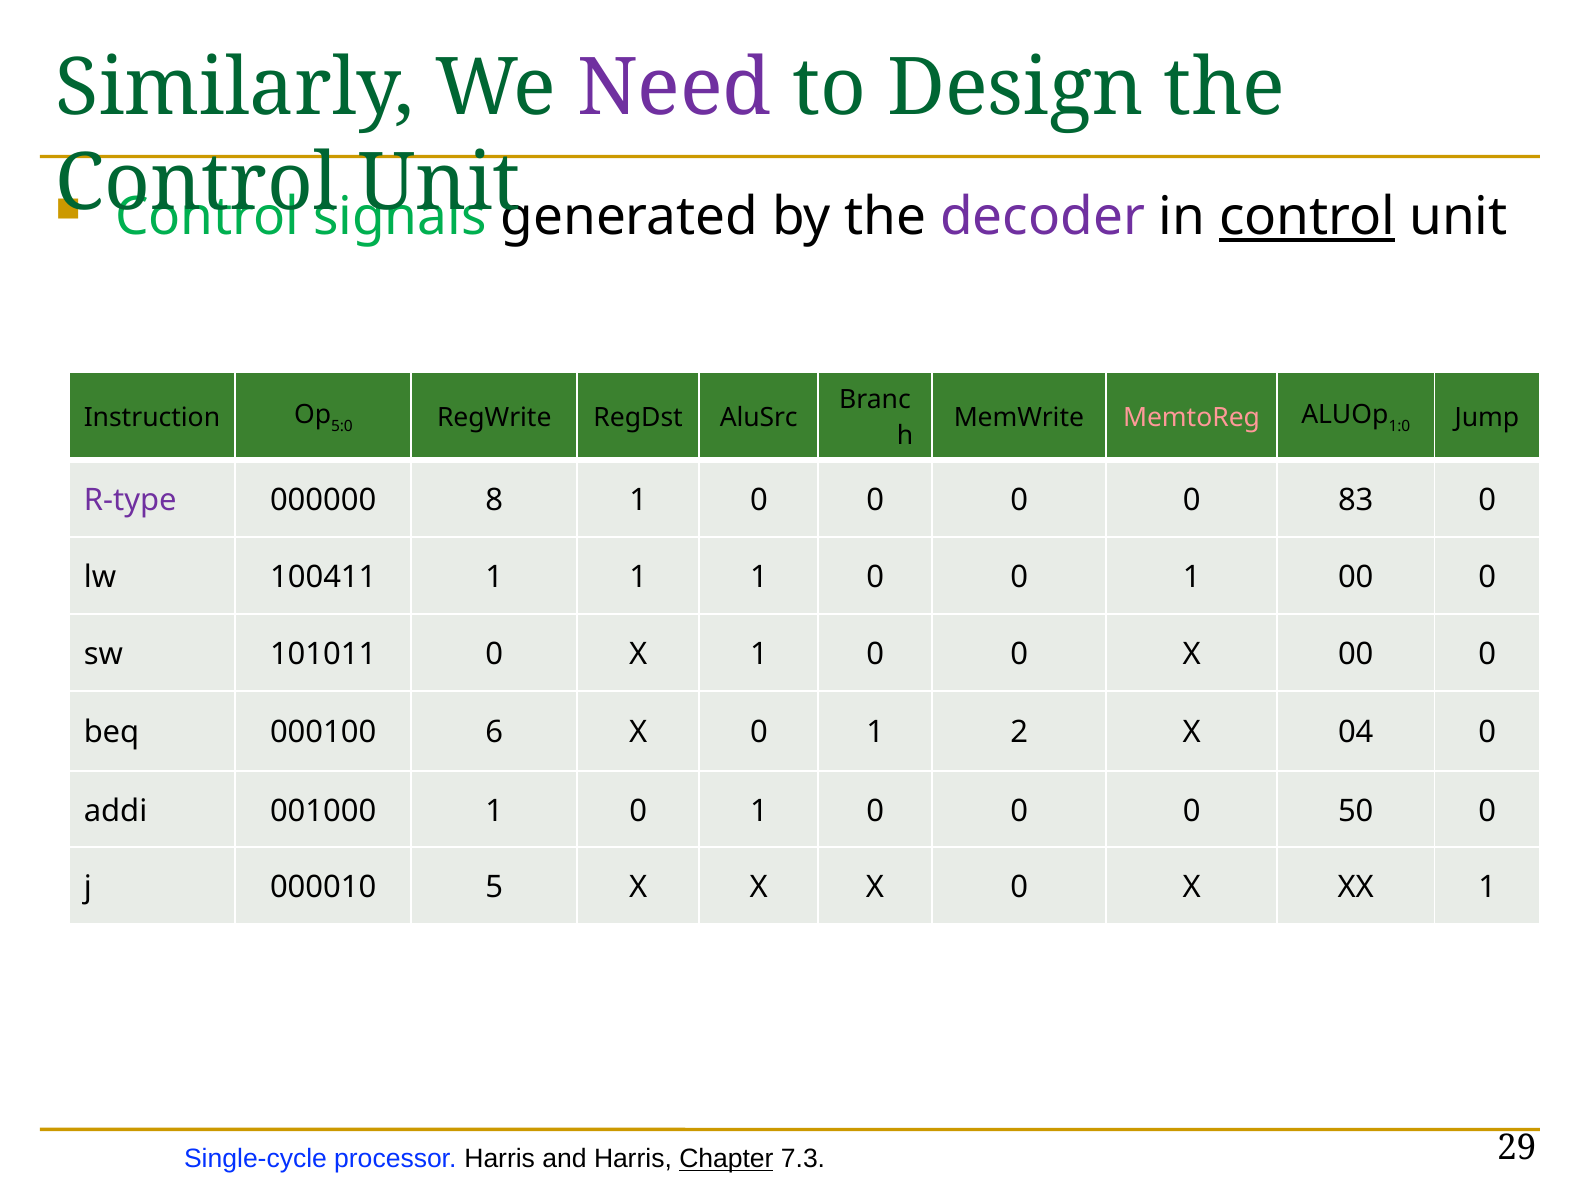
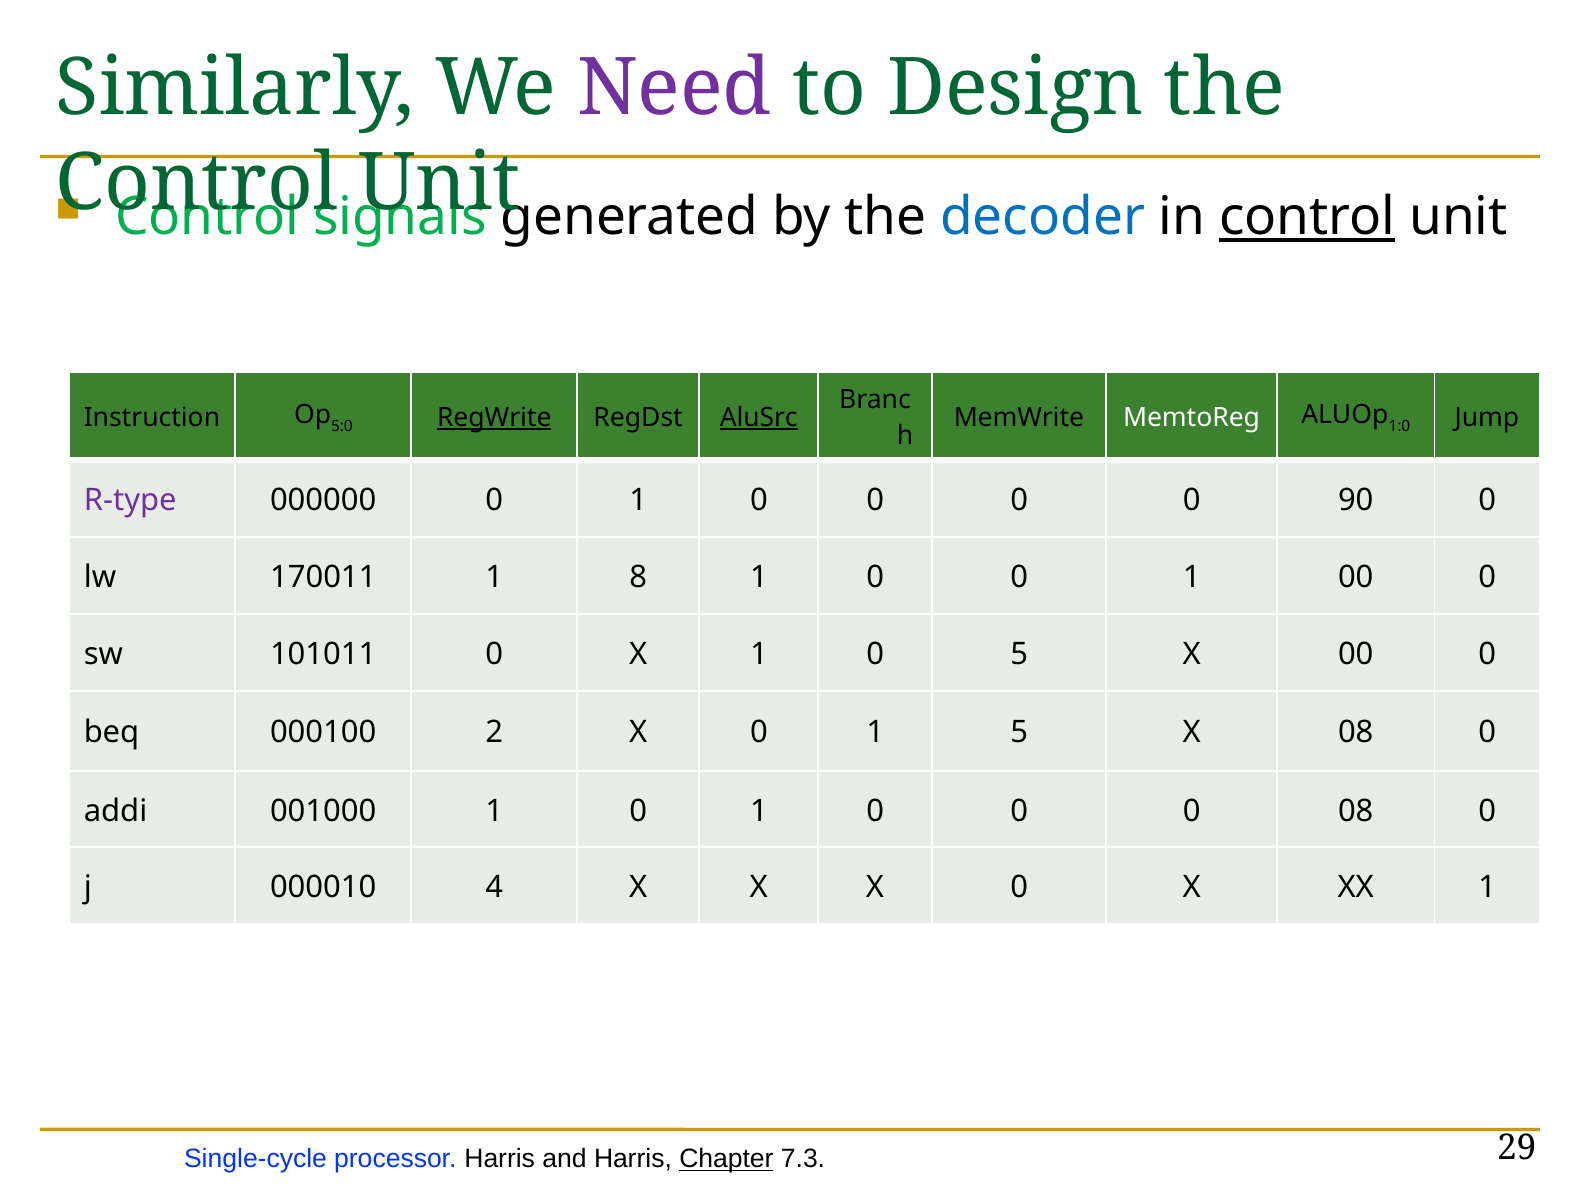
decoder colour: purple -> blue
RegWrite underline: none -> present
AluSrc underline: none -> present
MemtoReg colour: pink -> white
000000 8: 8 -> 0
83: 83 -> 90
100411: 100411 -> 170011
1 at (638, 577): 1 -> 8
X 1 0 0: 0 -> 5
6: 6 -> 2
1 2: 2 -> 5
X 04: 04 -> 08
0 50: 50 -> 08
5: 5 -> 4
